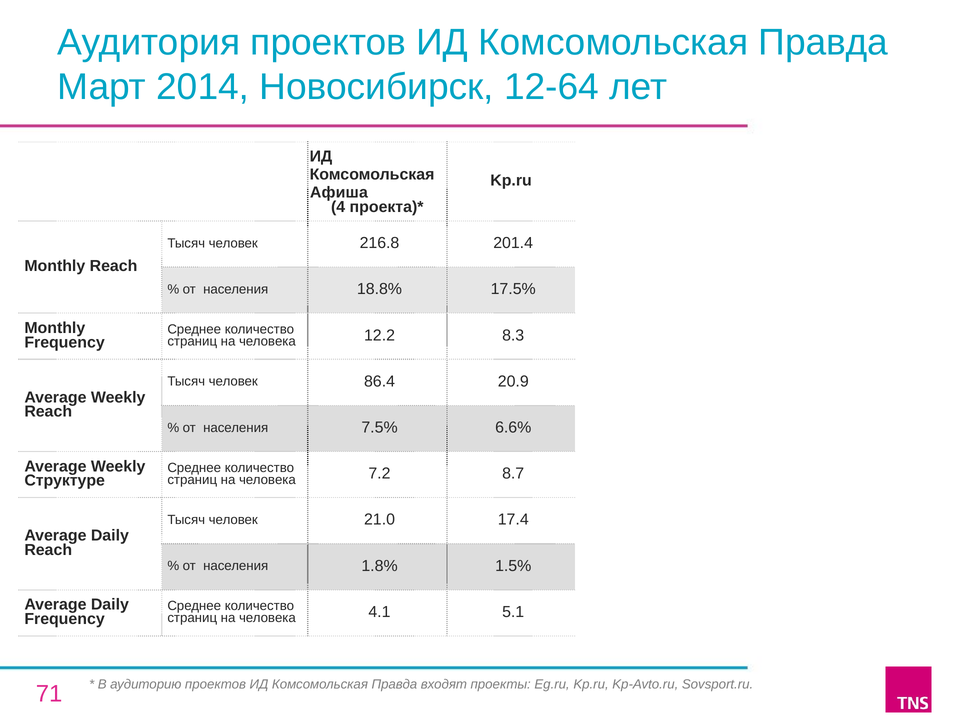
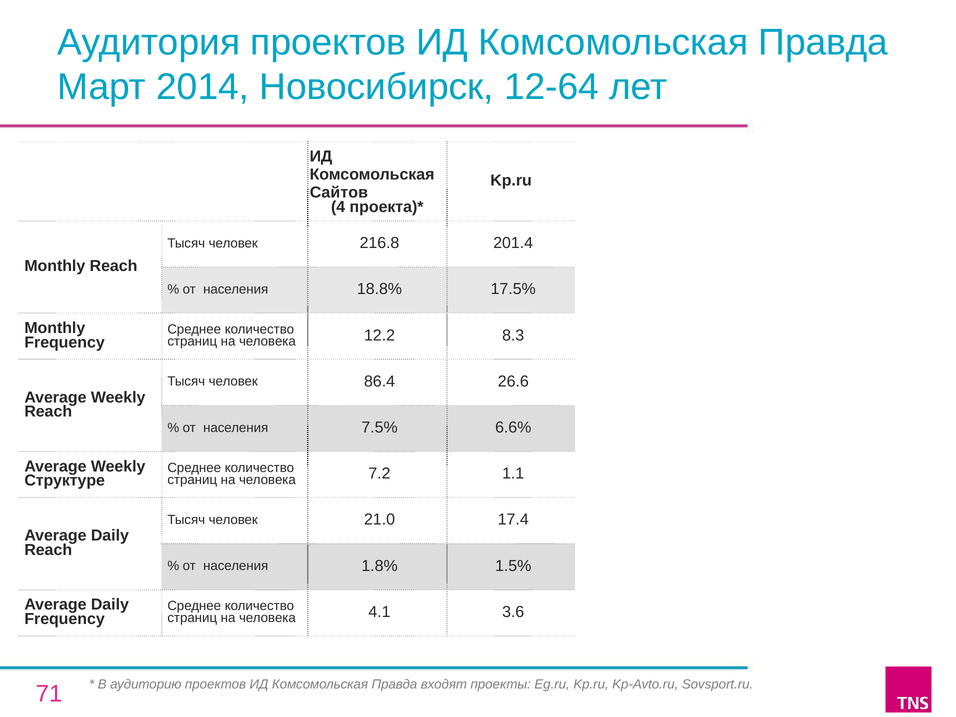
Афиша: Афиша -> Сайтов
20.9: 20.9 -> 26.6
8.7: 8.7 -> 1.1
5.1: 5.1 -> 3.6
